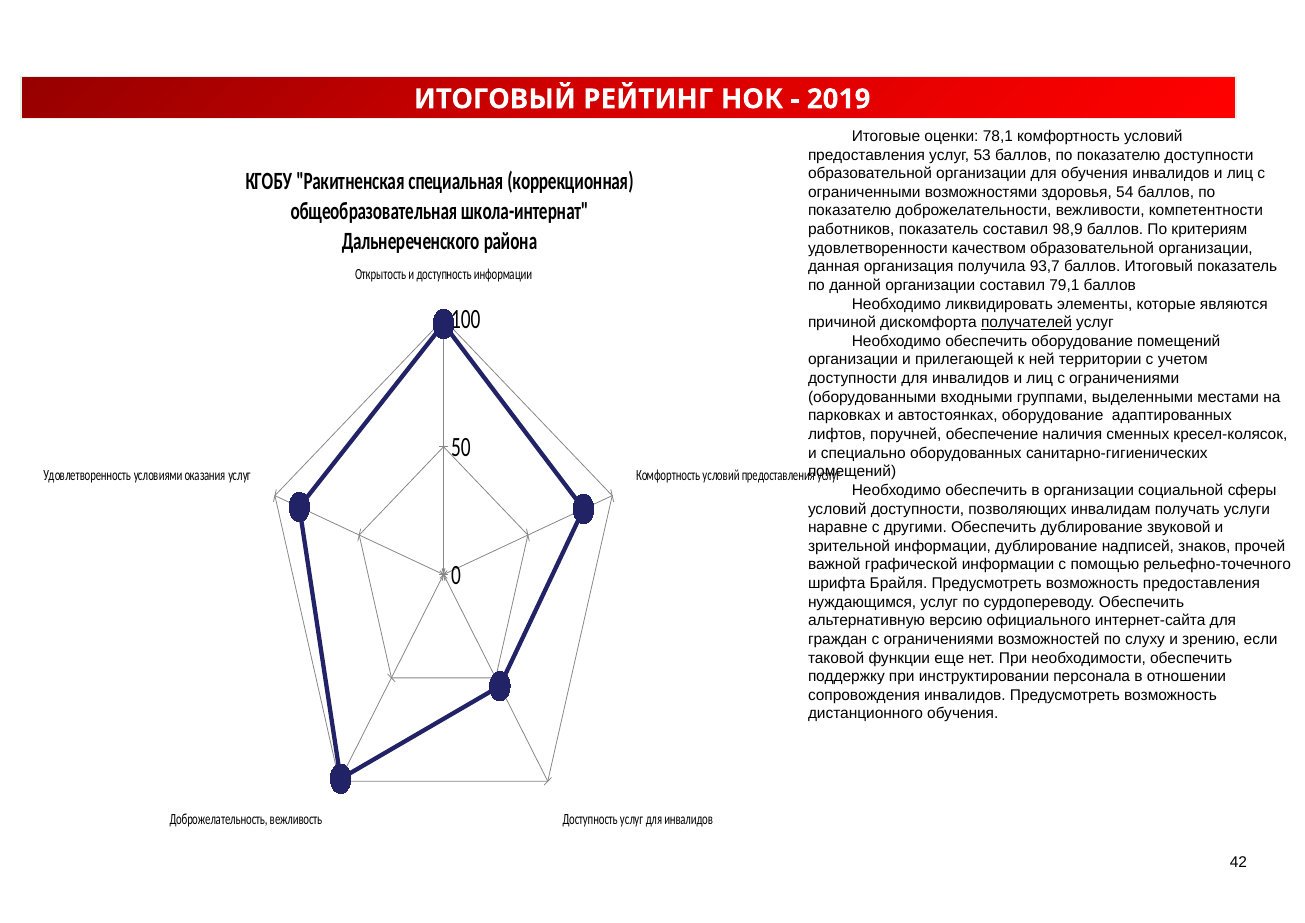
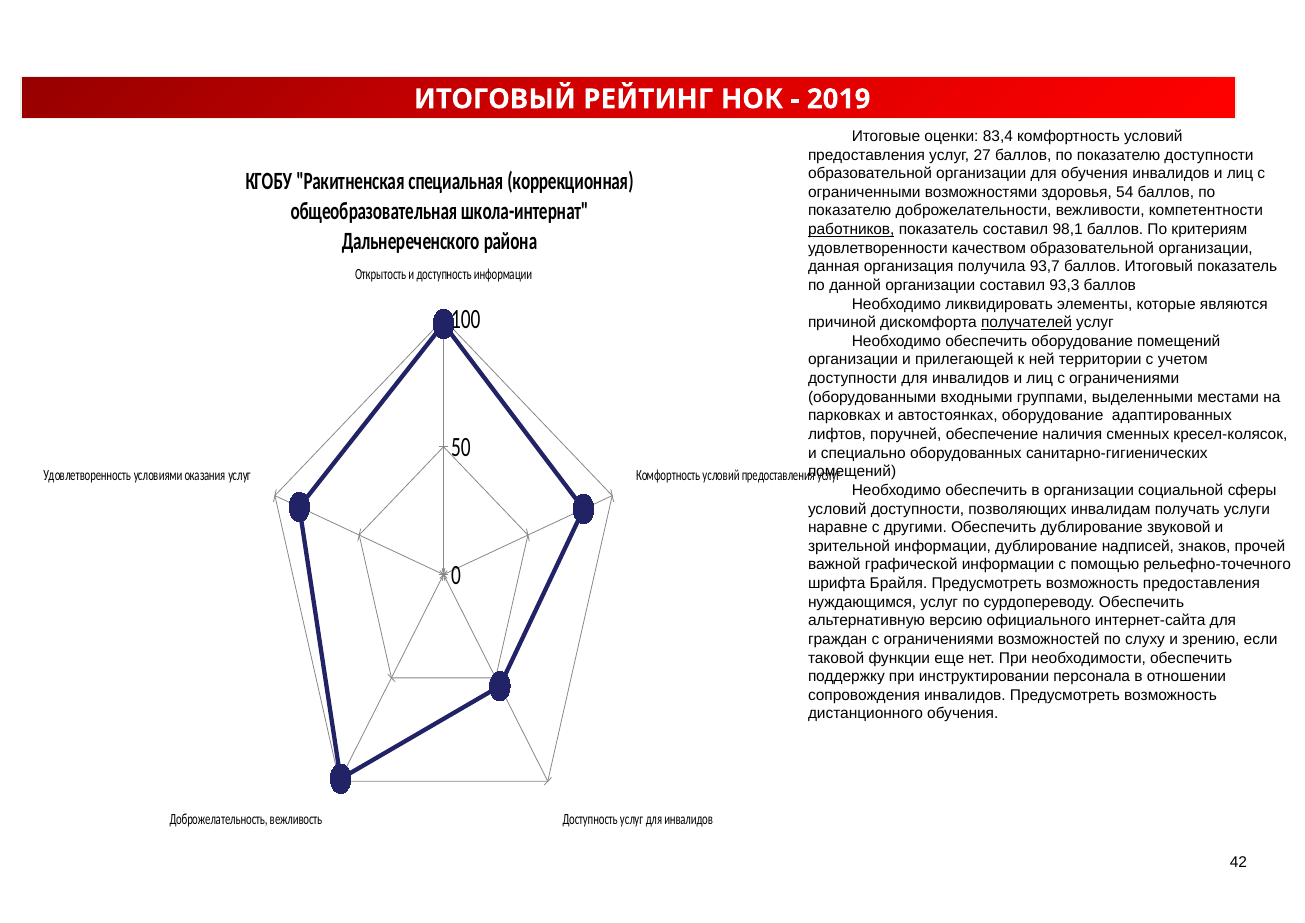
78,1: 78,1 -> 83,4
53: 53 -> 27
работников underline: none -> present
98,9: 98,9 -> 98,1
79,1: 79,1 -> 93,3
